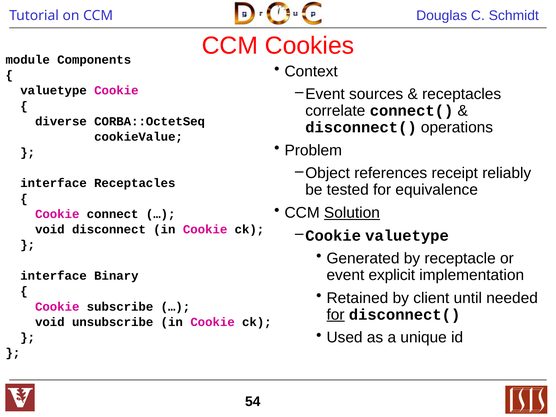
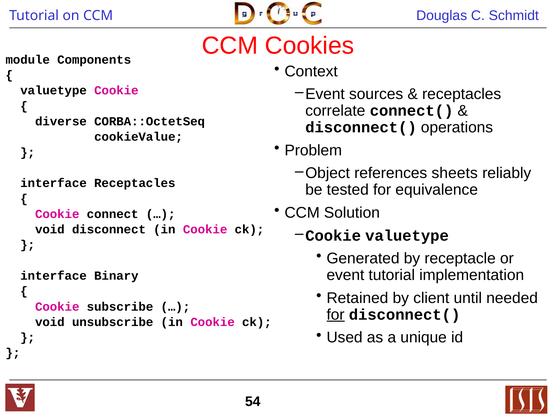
receipt: receipt -> sheets
Solution underline: present -> none
event explicit: explicit -> tutorial
